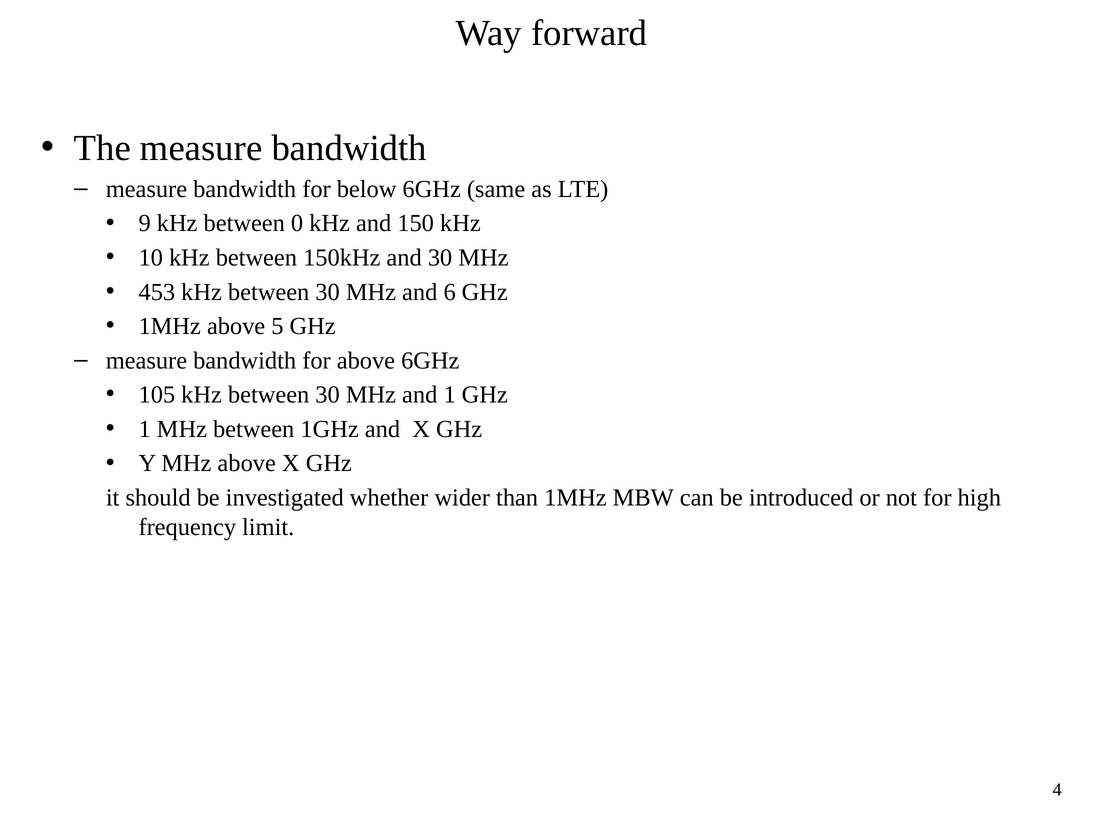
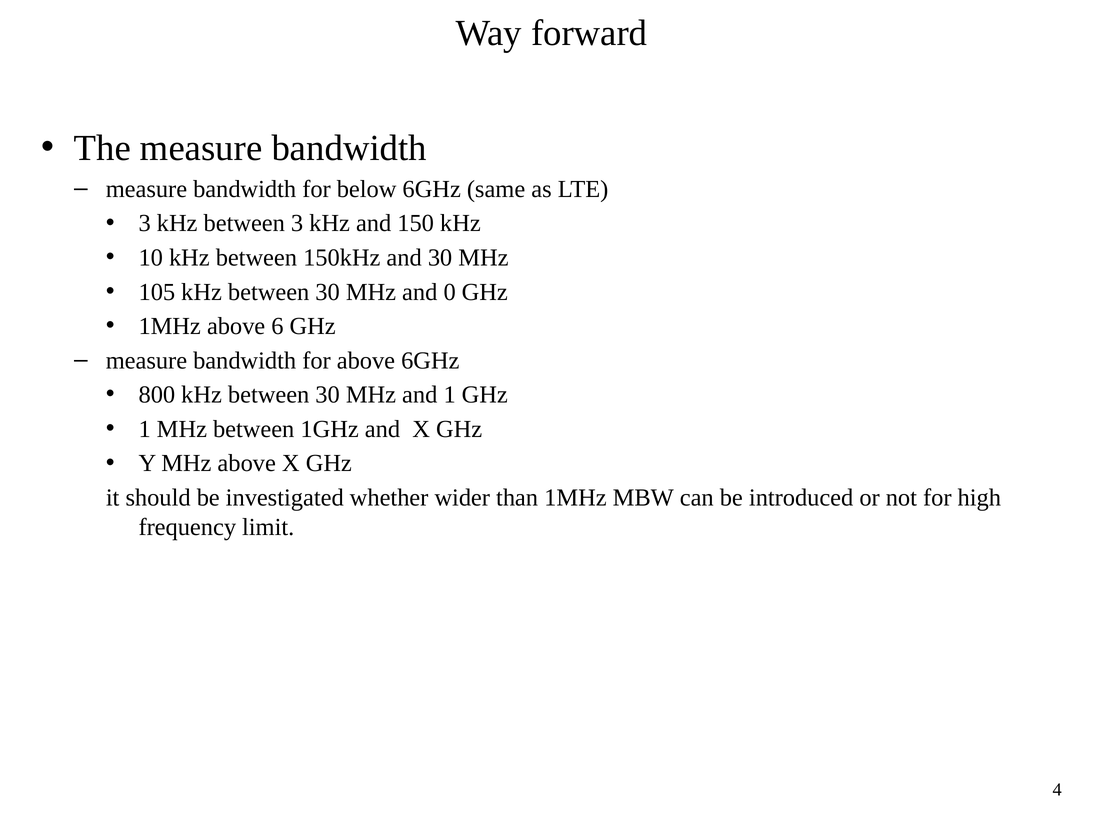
9 at (145, 223): 9 -> 3
between 0: 0 -> 3
453: 453 -> 105
6: 6 -> 0
5: 5 -> 6
105: 105 -> 800
